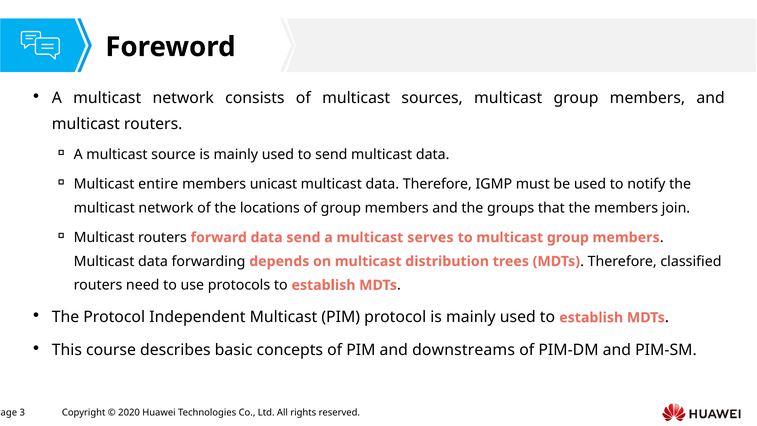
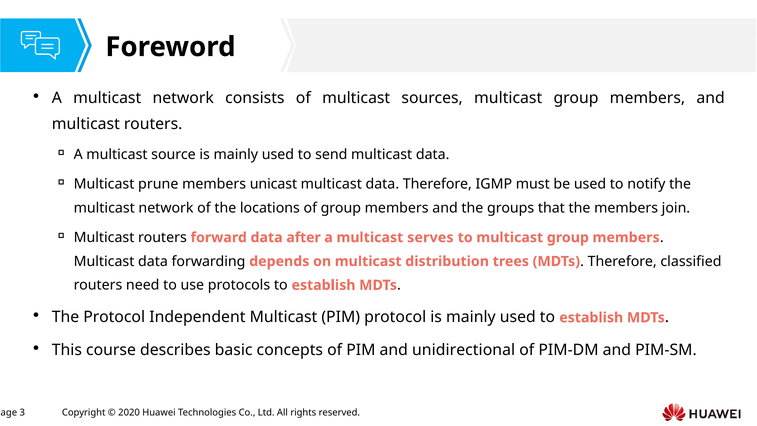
entire: entire -> prune
data send: send -> after
downstreams: downstreams -> unidirectional
